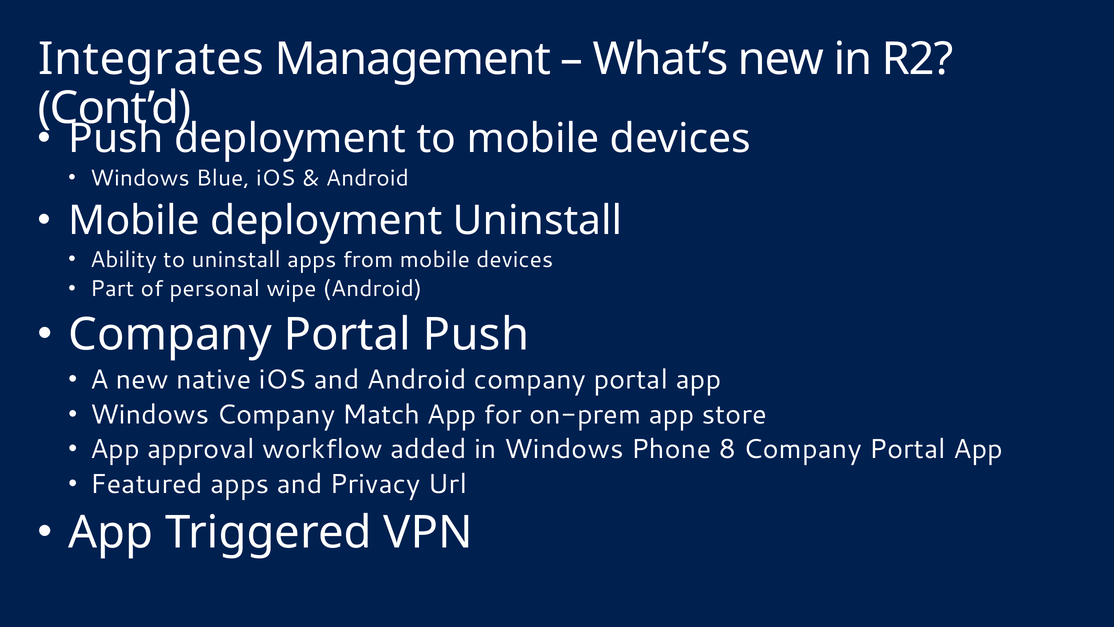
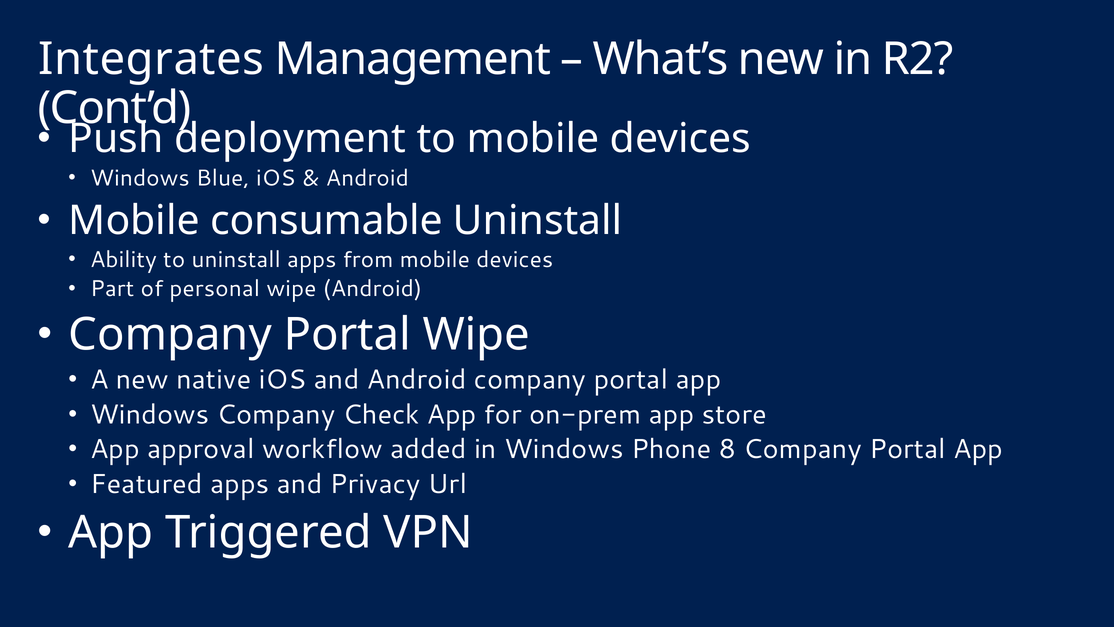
Mobile deployment: deployment -> consumable
Portal Push: Push -> Wipe
Match: Match -> Check
